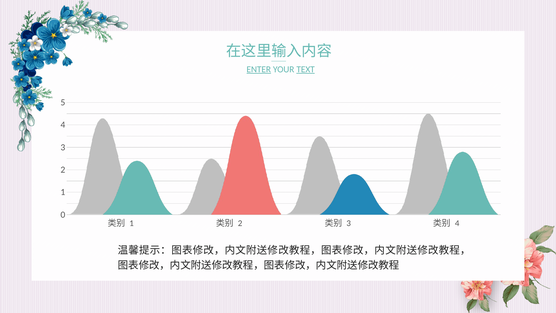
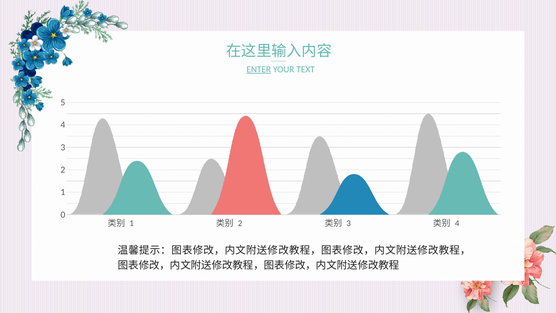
TEXT underline: present -> none
